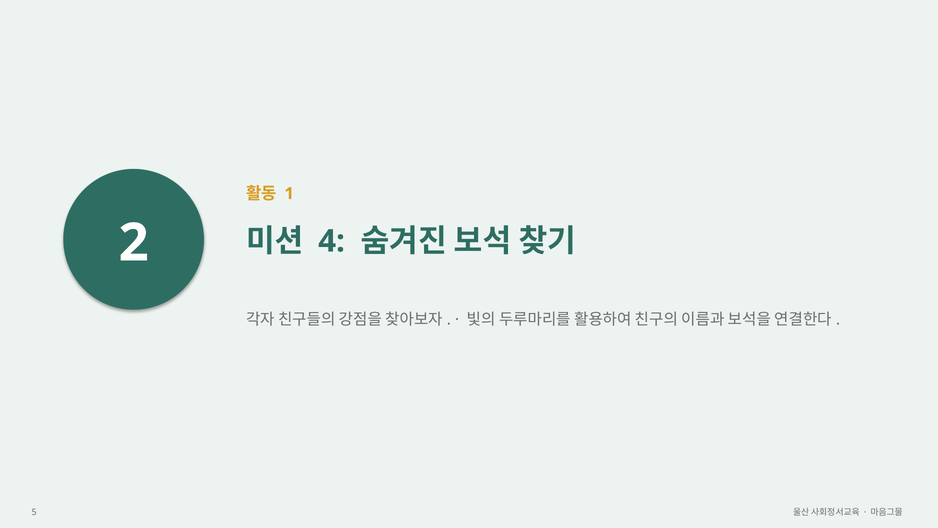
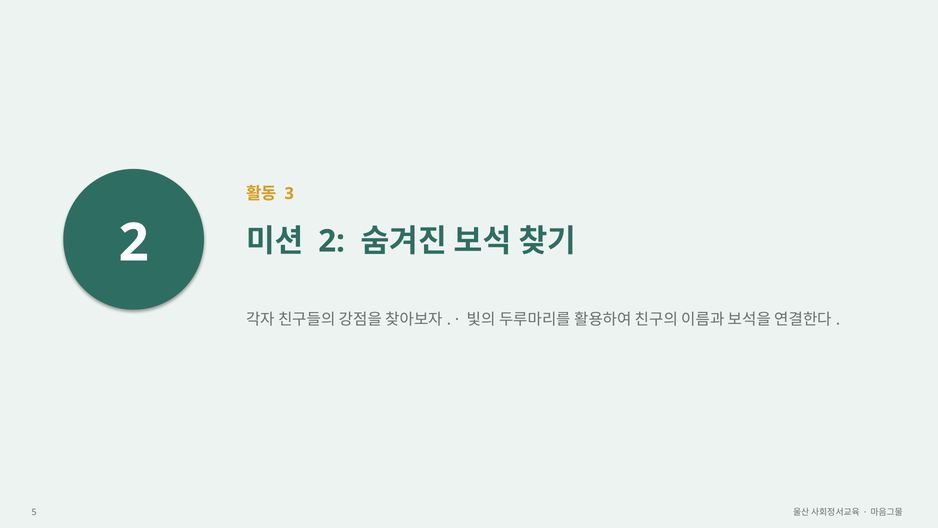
1: 1 -> 3
4 at (332, 241): 4 -> 2
